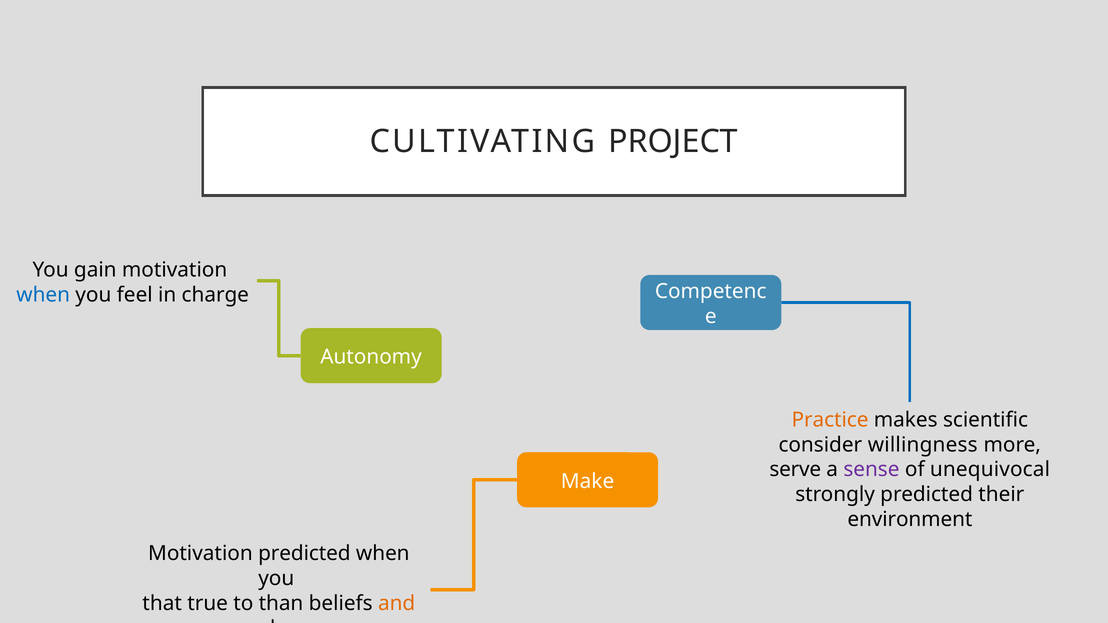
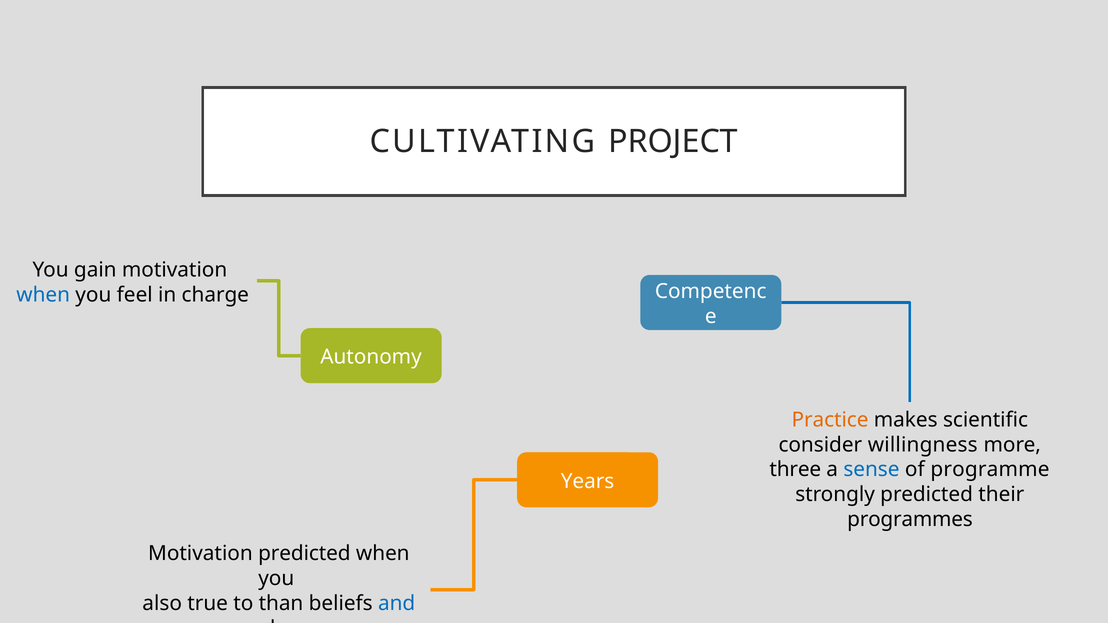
serve: serve -> three
sense colour: purple -> blue
unequivocal: unequivocal -> programme
Make: Make -> Years
environment: environment -> programmes
that: that -> also
and colour: orange -> blue
